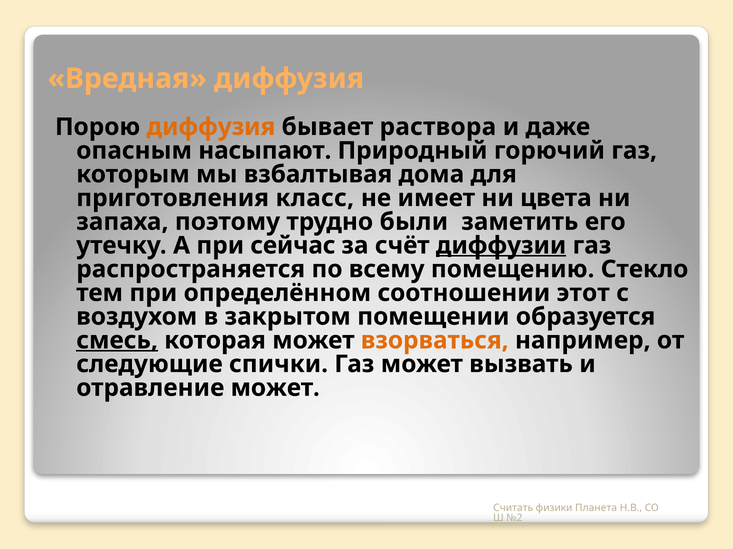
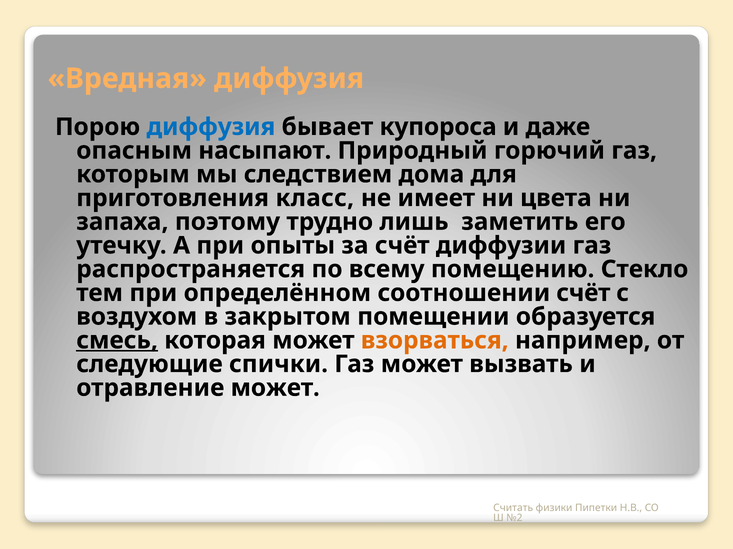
диффузия at (211, 127) colour: orange -> blue
раствора: раствора -> купороса
взбалтывая: взбалтывая -> следствием
были: были -> лишь
сейчас: сейчас -> опыты
диффузии underline: present -> none
соотношении этот: этот -> счёт
Планета: Планета -> Пипетки
